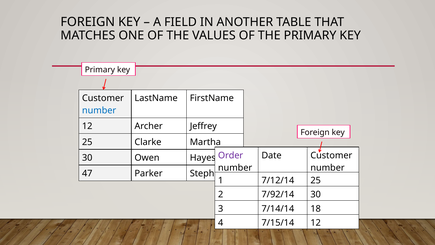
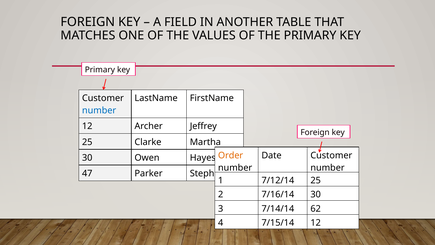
Order colour: purple -> orange
7/92/14: 7/92/14 -> 7/16/14
18: 18 -> 62
